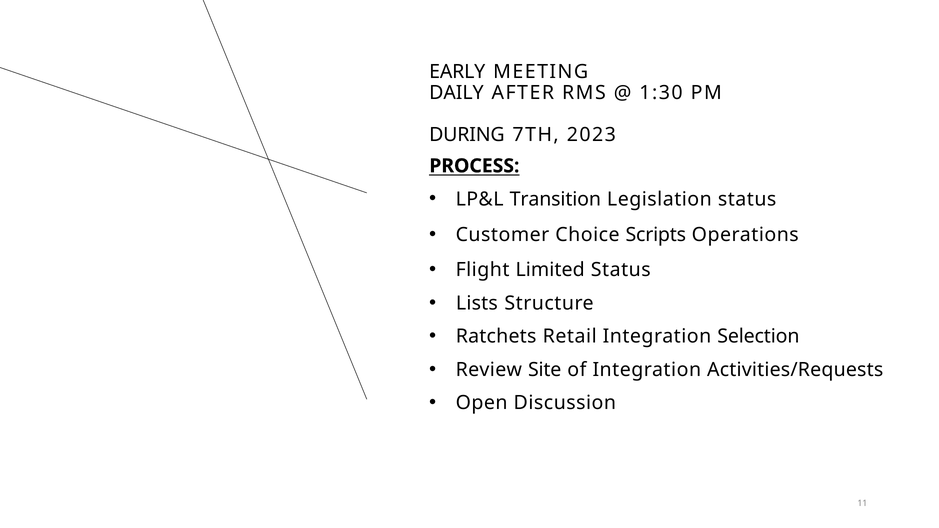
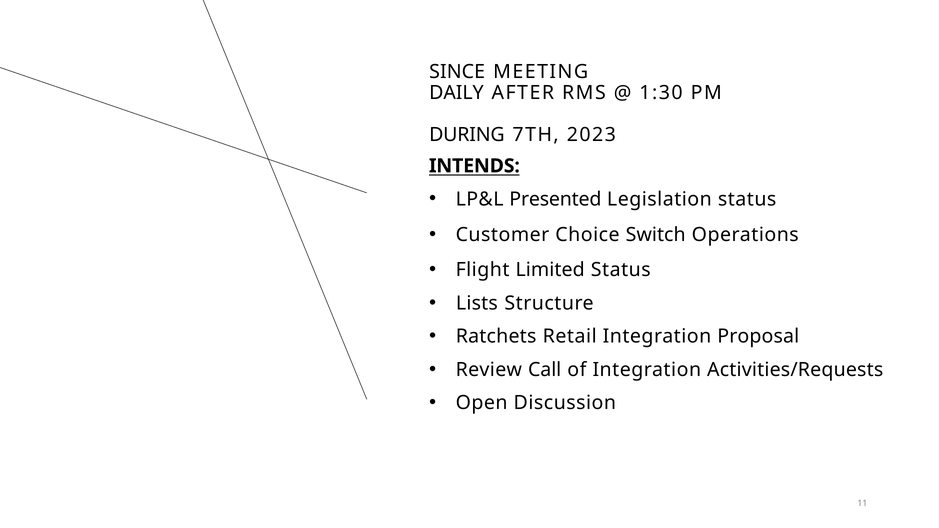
EARLY: EARLY -> SINCE
PROCESS: PROCESS -> INTENDS
Transition: Transition -> Presented
Scripts: Scripts -> Switch
Selection: Selection -> Proposal
Site: Site -> Call
